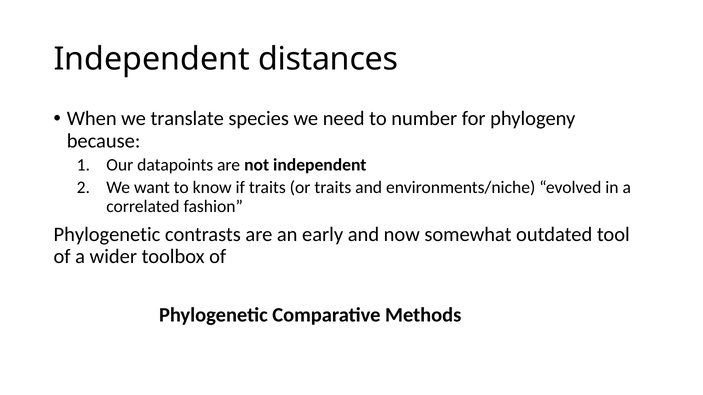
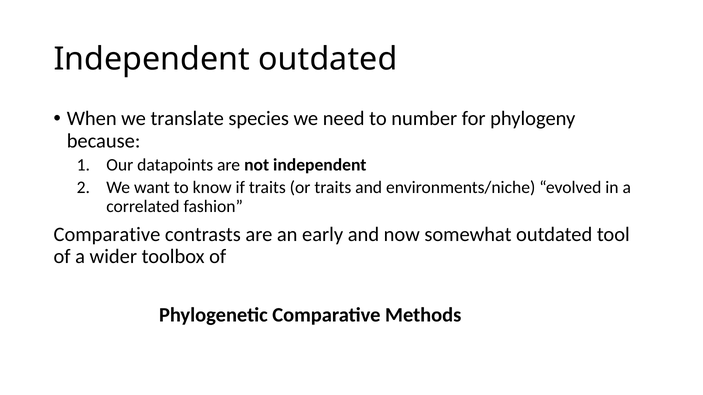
Independent distances: distances -> outdated
Phylogenetic at (107, 235): Phylogenetic -> Comparative
